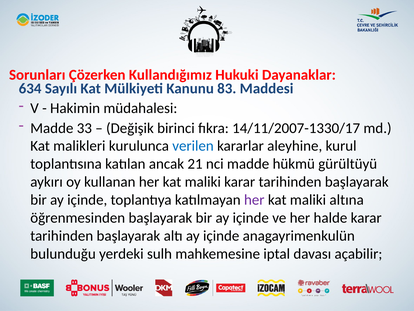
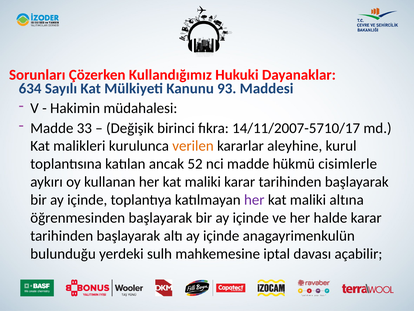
83: 83 -> 93
14/11/2007-1330/17: 14/11/2007-1330/17 -> 14/11/2007-5710/17
verilen colour: blue -> orange
21: 21 -> 52
gürültüyü: gürültüyü -> cisimlerle
